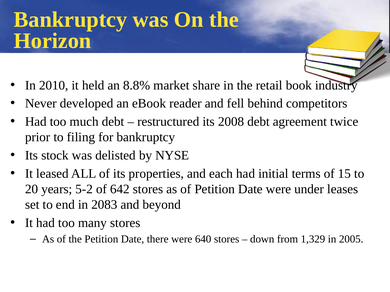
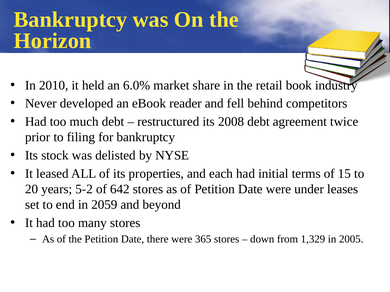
8.8%: 8.8% -> 6.0%
2083: 2083 -> 2059
640: 640 -> 365
